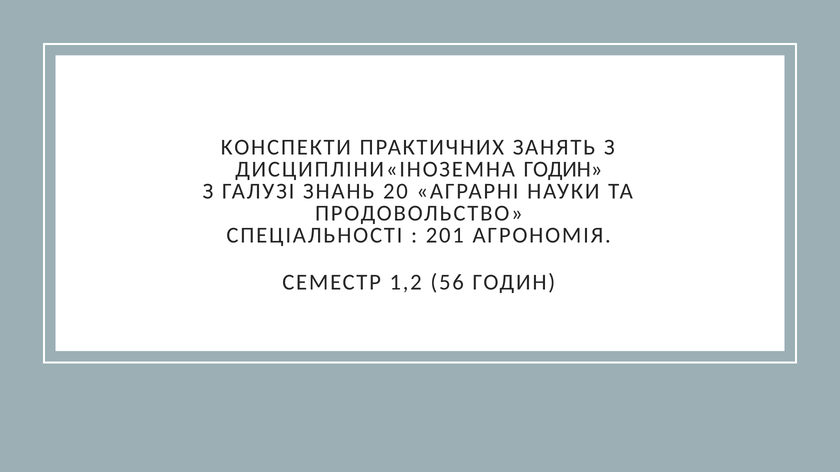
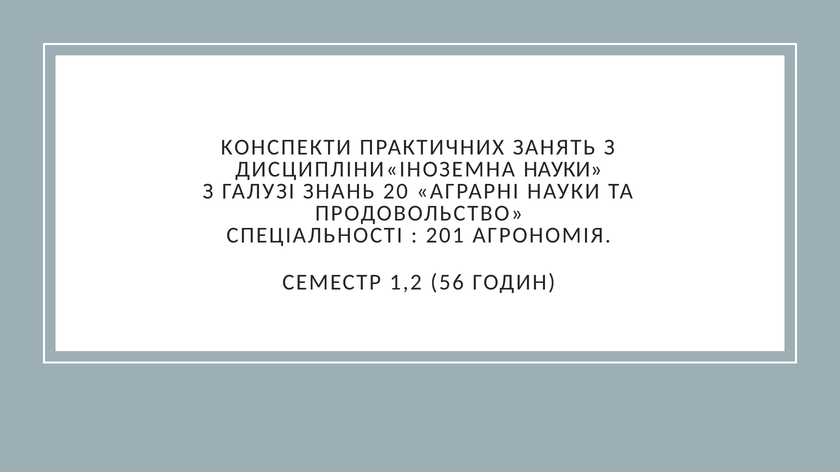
ДИСЦИПЛІНИ«ІНОЗЕМНА ГОДИН: ГОДИН -> НАУКИ
